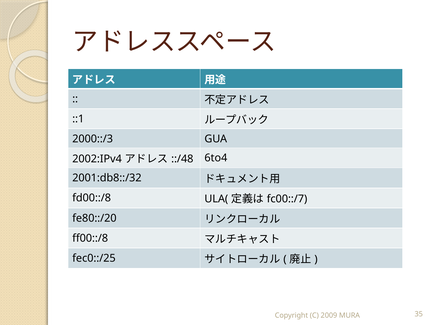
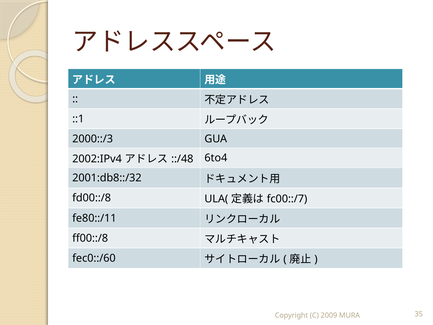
fe80::/20: fe80::/20 -> fe80::/11
fec0::/25: fec0::/25 -> fec0::/60
